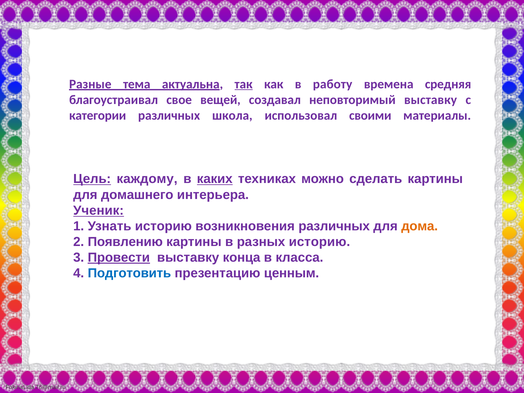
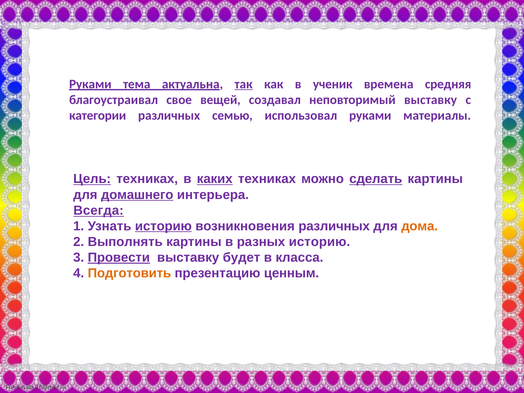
Разные at (90, 84): Разные -> Руками
работу: работу -> ученик
школа: школа -> семью
использовал своими: своими -> руками
Цель каждому: каждому -> техниках
сделать underline: none -> present
домашнего underline: none -> present
Ученик: Ученик -> Всегда
историю at (163, 226) underline: none -> present
Появлению: Появлению -> Выполнять
конца: конца -> будет
Подготовить colour: blue -> orange
